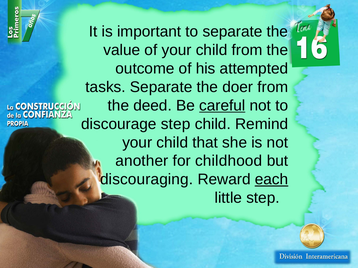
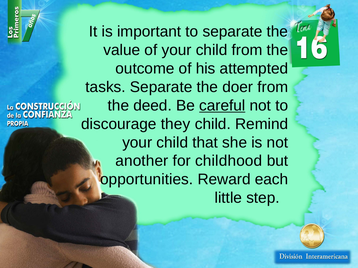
discourage step: step -> they
discouraging: discouraging -> opportunities
each underline: present -> none
